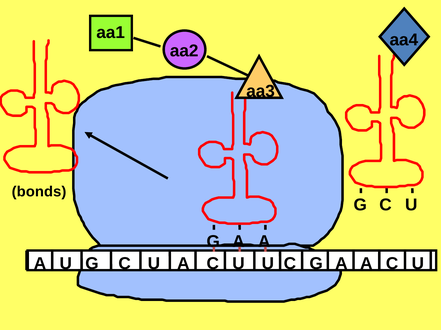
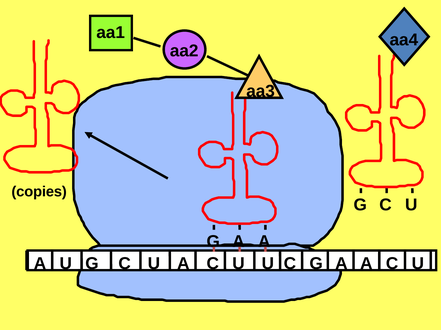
bonds: bonds -> copies
